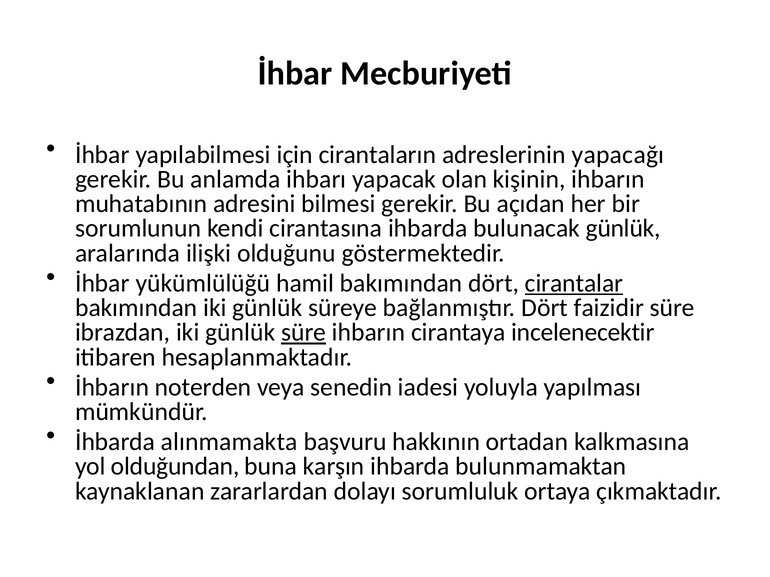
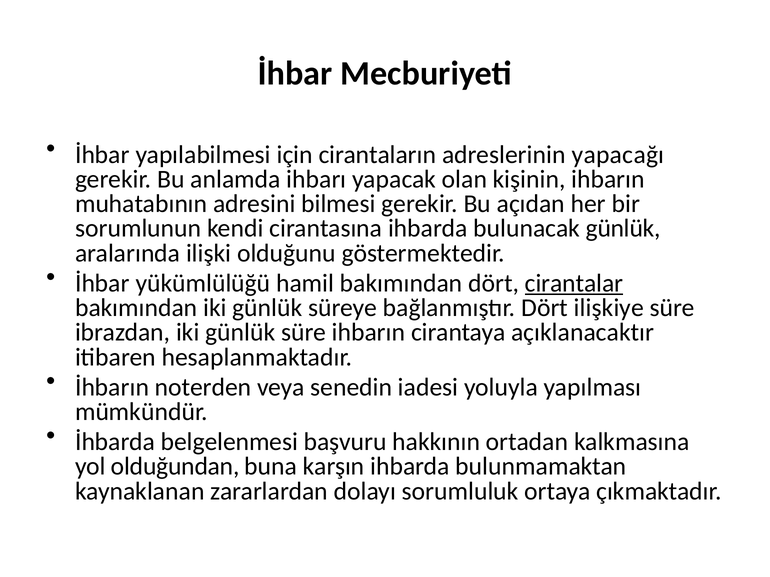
faizidir: faizidir -> ilişkiye
süre at (304, 333) underline: present -> none
incelenecektir: incelenecektir -> açıklanacaktır
alınmamakta: alınmamakta -> belgelenmesi
